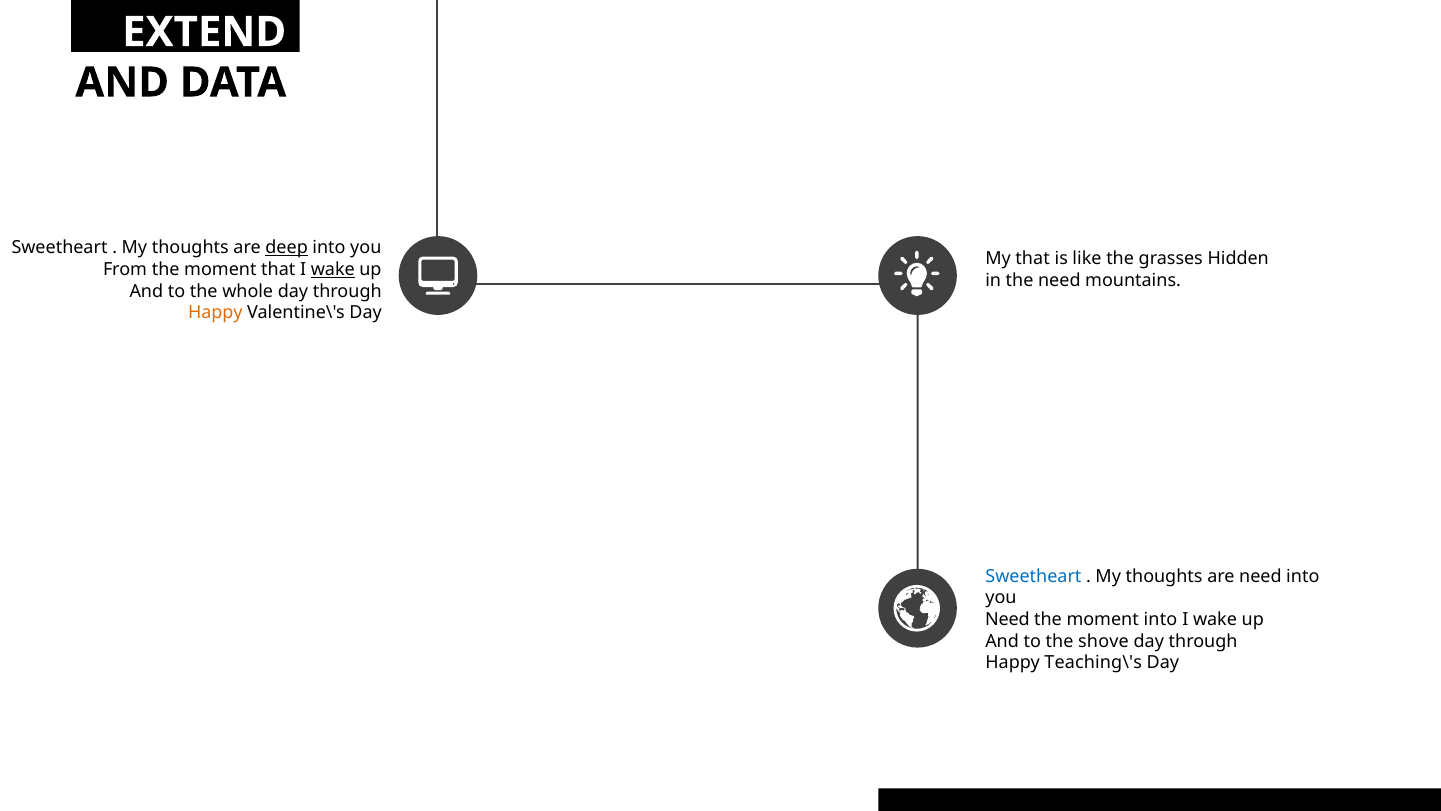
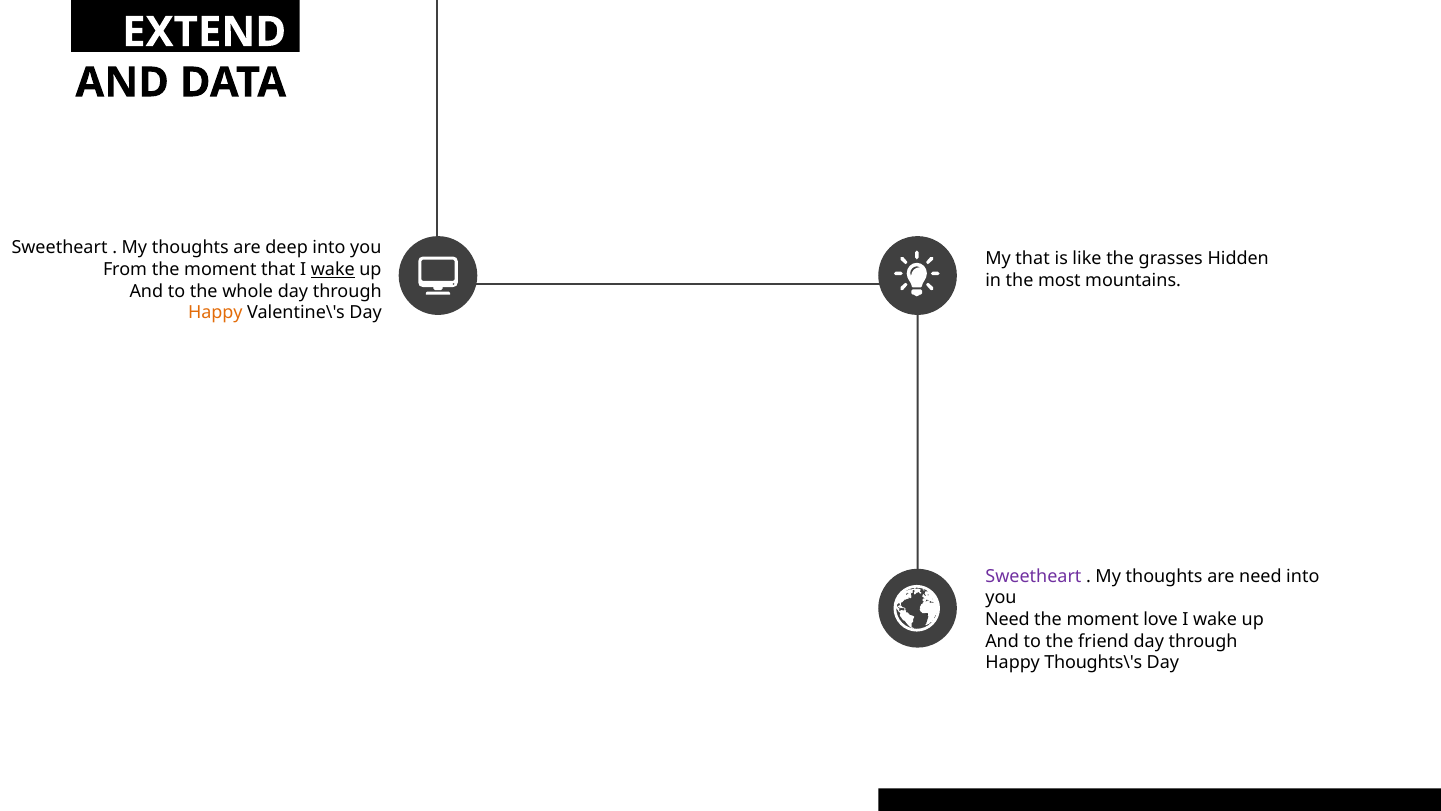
deep underline: present -> none
the need: need -> most
Sweetheart at (1033, 576) colour: blue -> purple
moment into: into -> love
shove: shove -> friend
Teaching\'s: Teaching\'s -> Thoughts\'s
